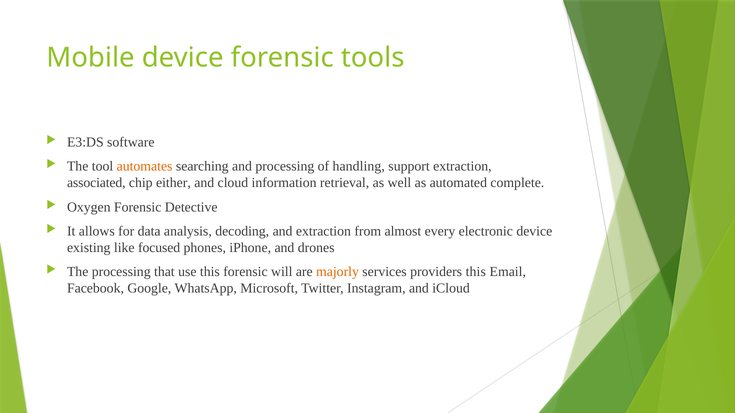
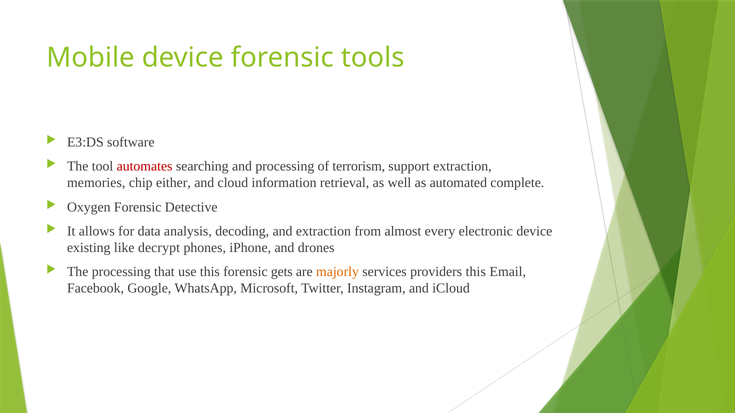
automates colour: orange -> red
handling: handling -> terrorism
associated: associated -> memories
focused: focused -> decrypt
will: will -> gets
